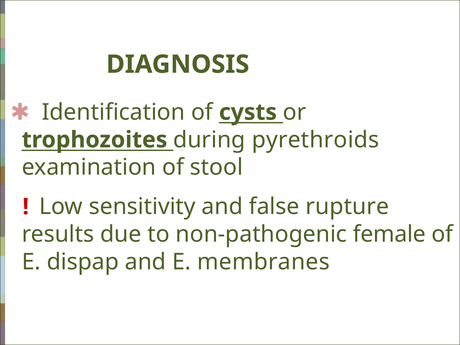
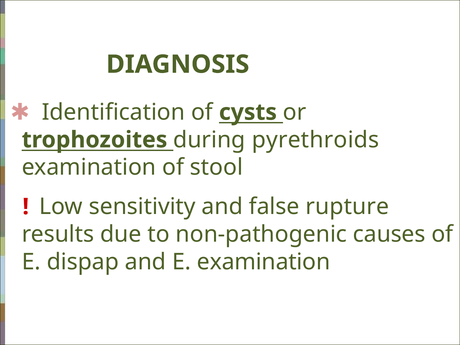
female: female -> causes
E membranes: membranes -> examination
